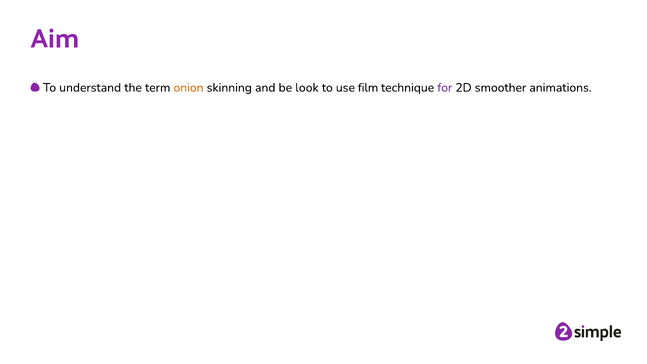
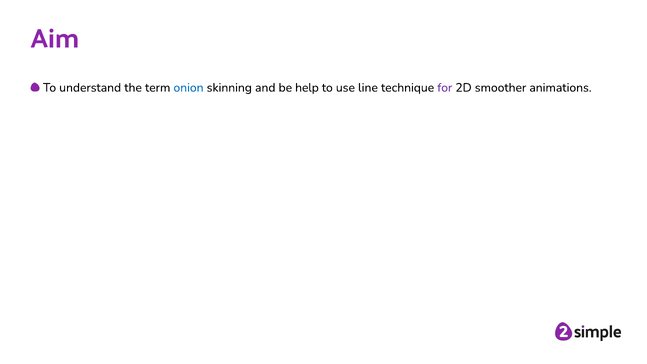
onion colour: orange -> blue
look: look -> help
film: film -> line
